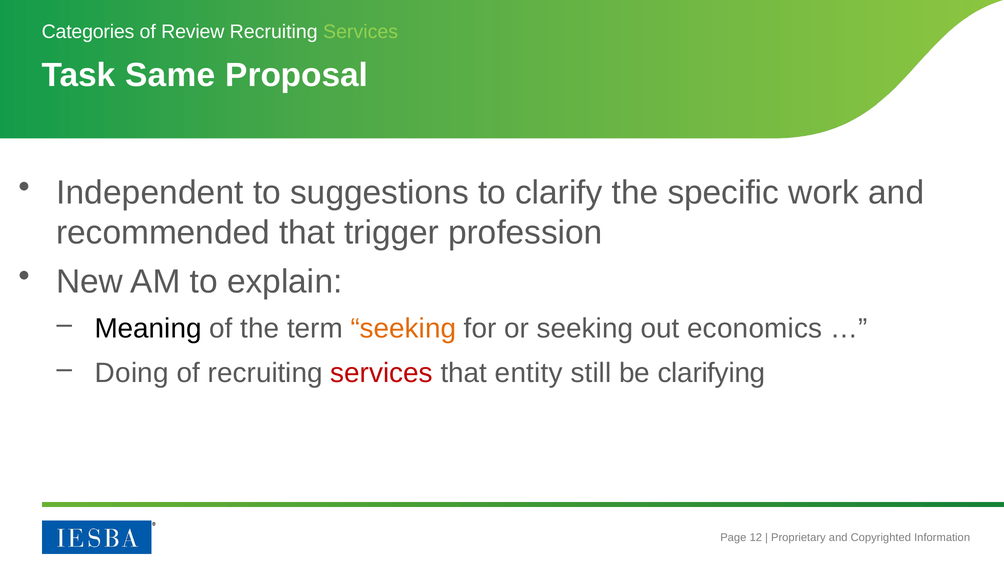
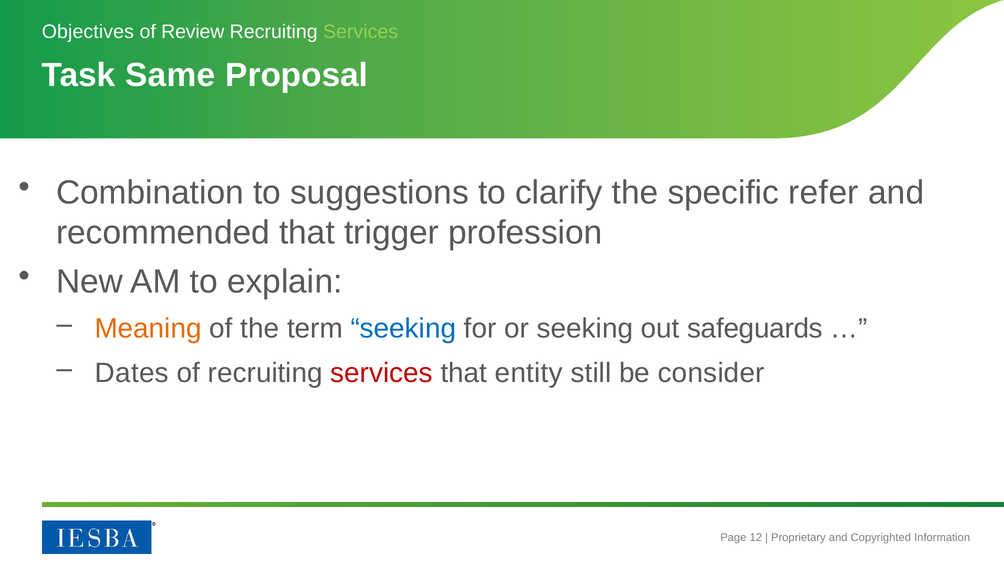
Categories: Categories -> Objectives
Independent: Independent -> Combination
work: work -> refer
Meaning colour: black -> orange
seeking at (403, 329) colour: orange -> blue
economics: economics -> safeguards
Doing: Doing -> Dates
clarifying: clarifying -> consider
